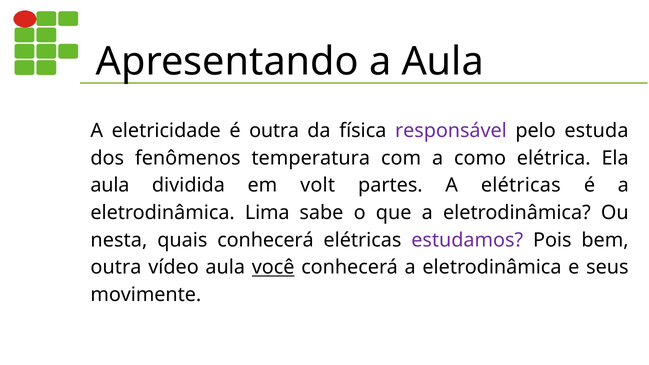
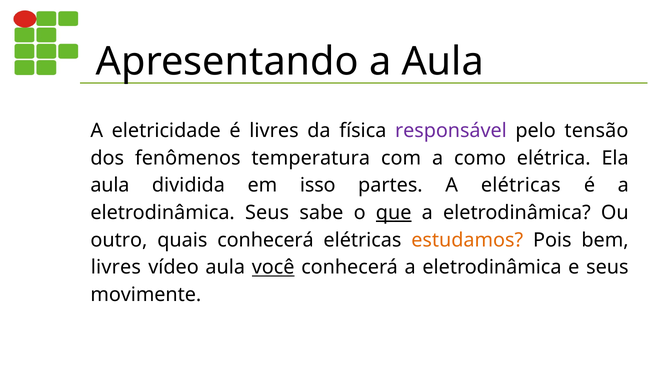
é outra: outra -> livres
estuda: estuda -> tensão
volt: volt -> isso
eletrodinâmica Lima: Lima -> Seus
que underline: none -> present
nesta: nesta -> outro
estudamos colour: purple -> orange
outra at (116, 267): outra -> livres
